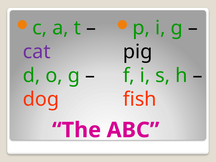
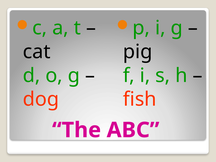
cat colour: purple -> black
